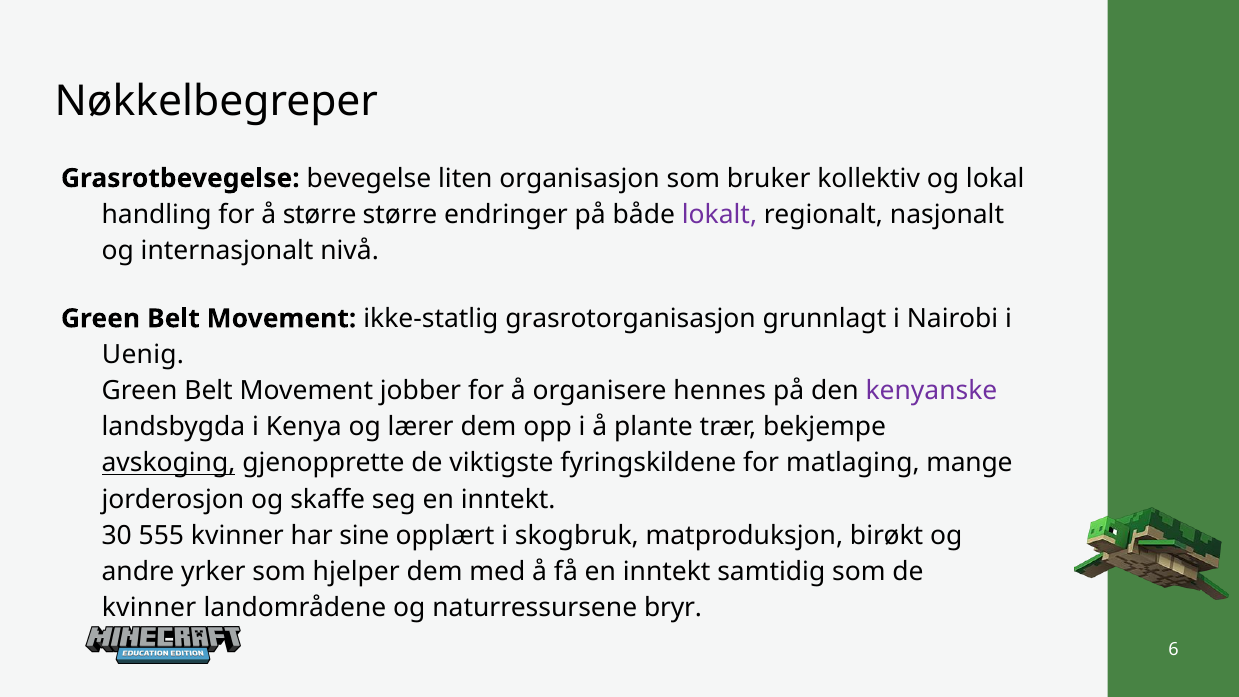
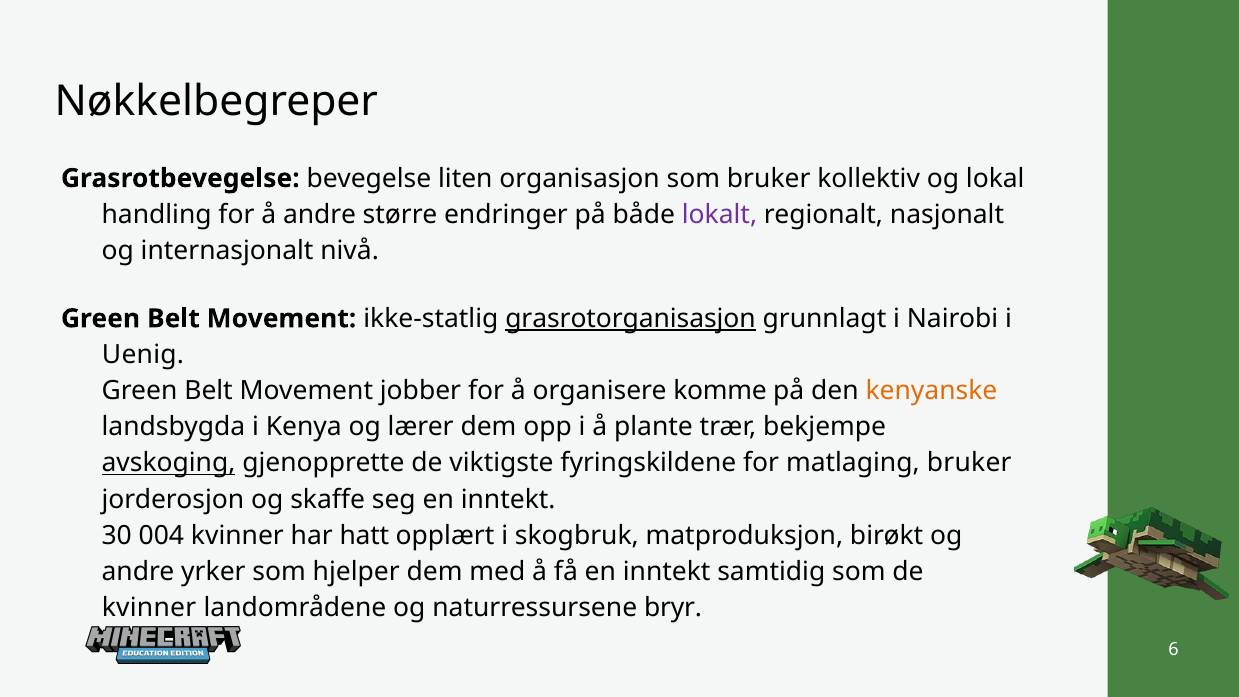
å større: større -> andre
grasrotorganisasjon underline: none -> present
hennes: hennes -> komme
kenyanske colour: purple -> orange
matlaging mange: mange -> bruker
555: 555 -> 004
sine: sine -> hatt
